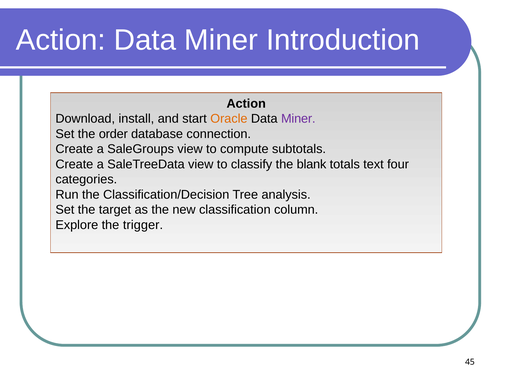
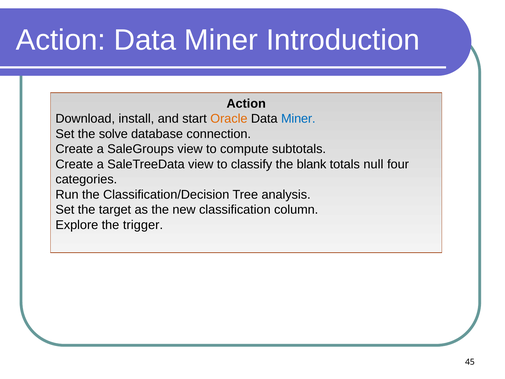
Miner at (298, 119) colour: purple -> blue
order: order -> solve
text: text -> null
